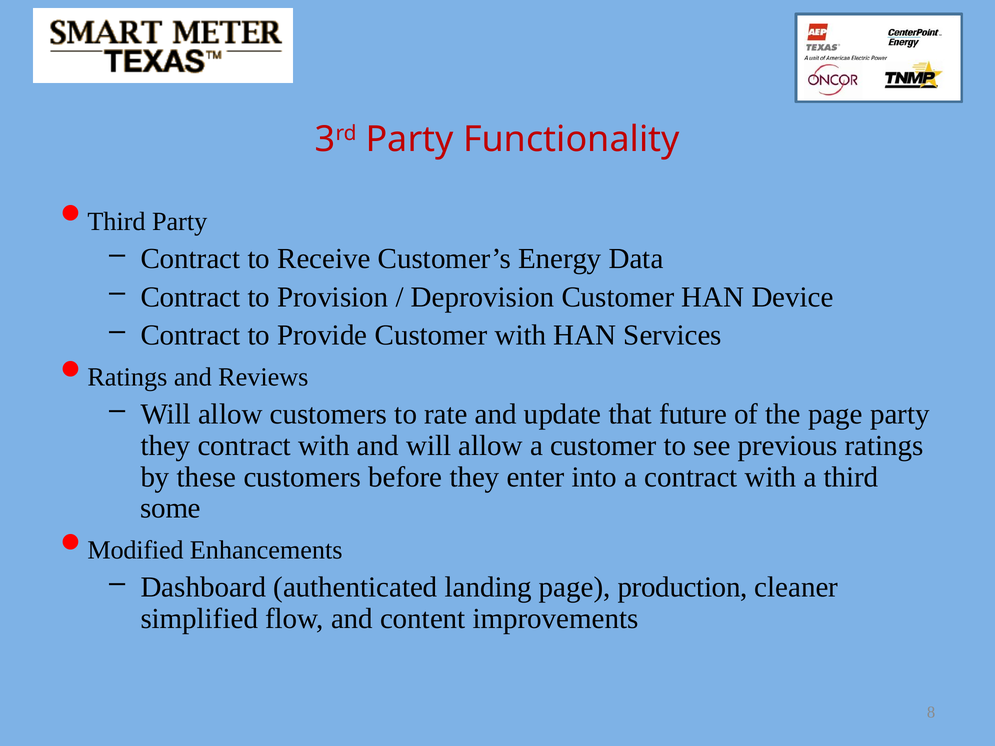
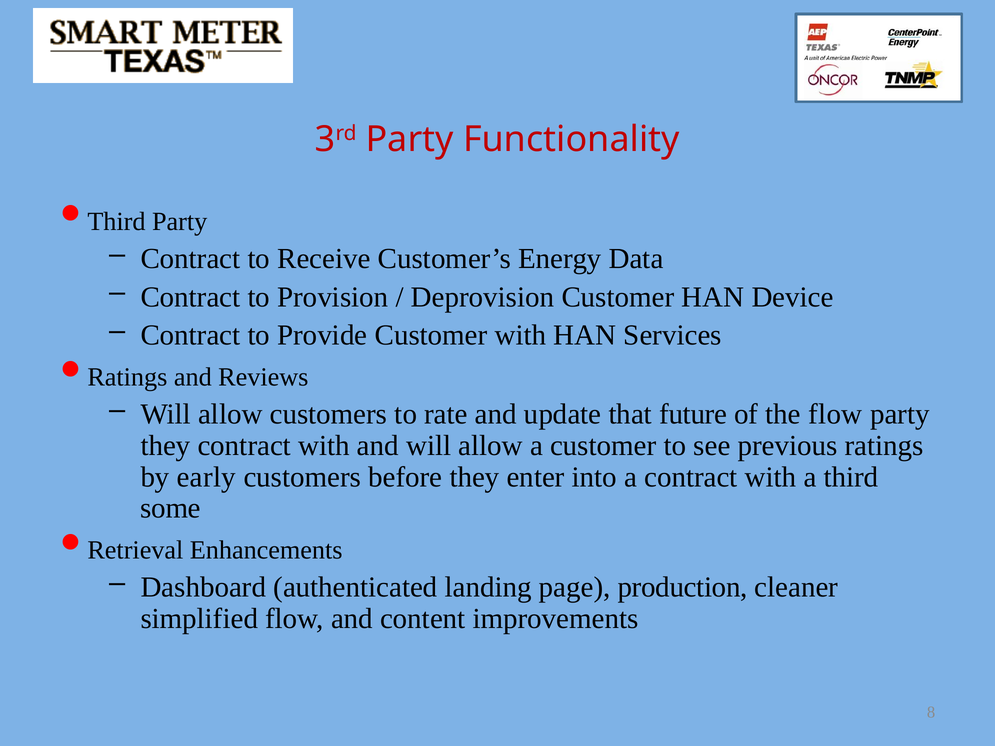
the page: page -> flow
these: these -> early
Modified: Modified -> Retrieval
